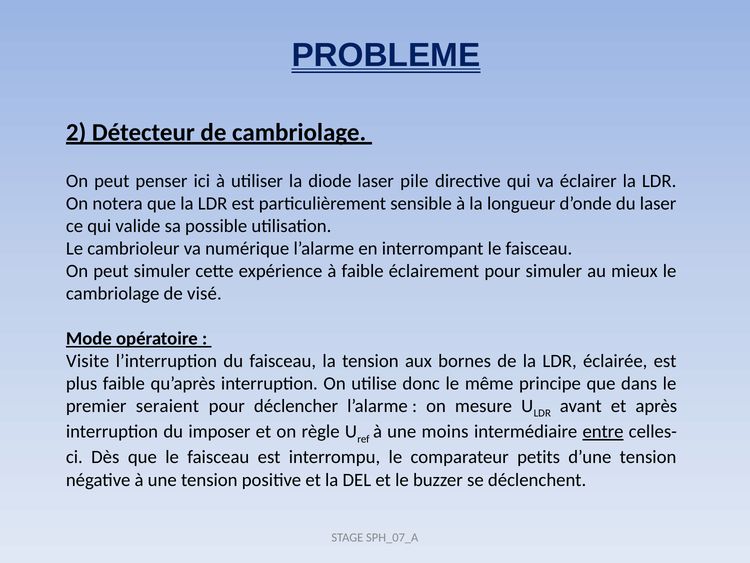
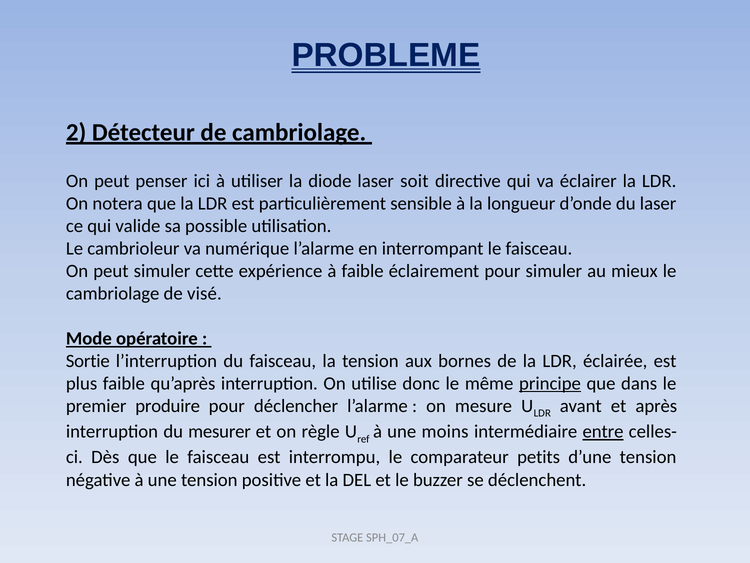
pile: pile -> soit
Visite: Visite -> Sortie
principe underline: none -> present
seraient: seraient -> produire
imposer: imposer -> mesurer
